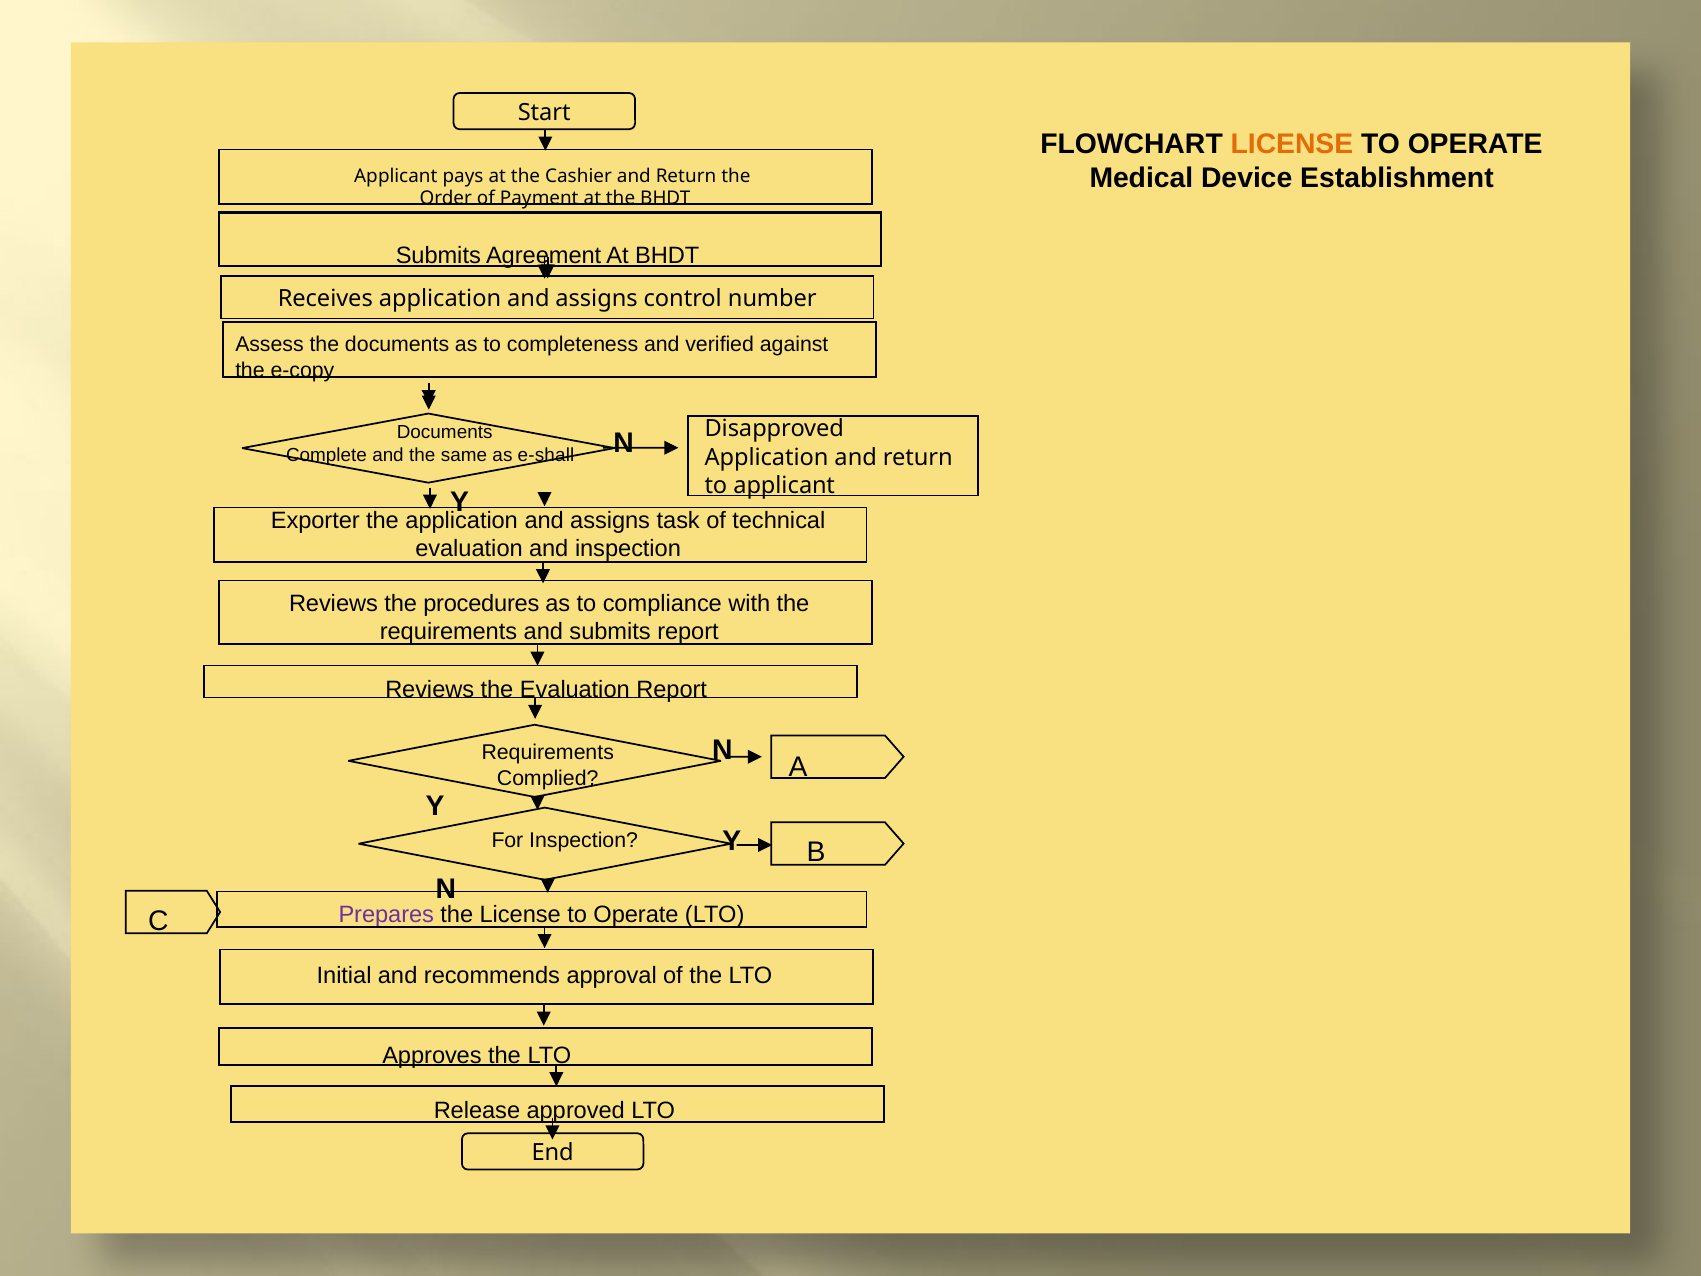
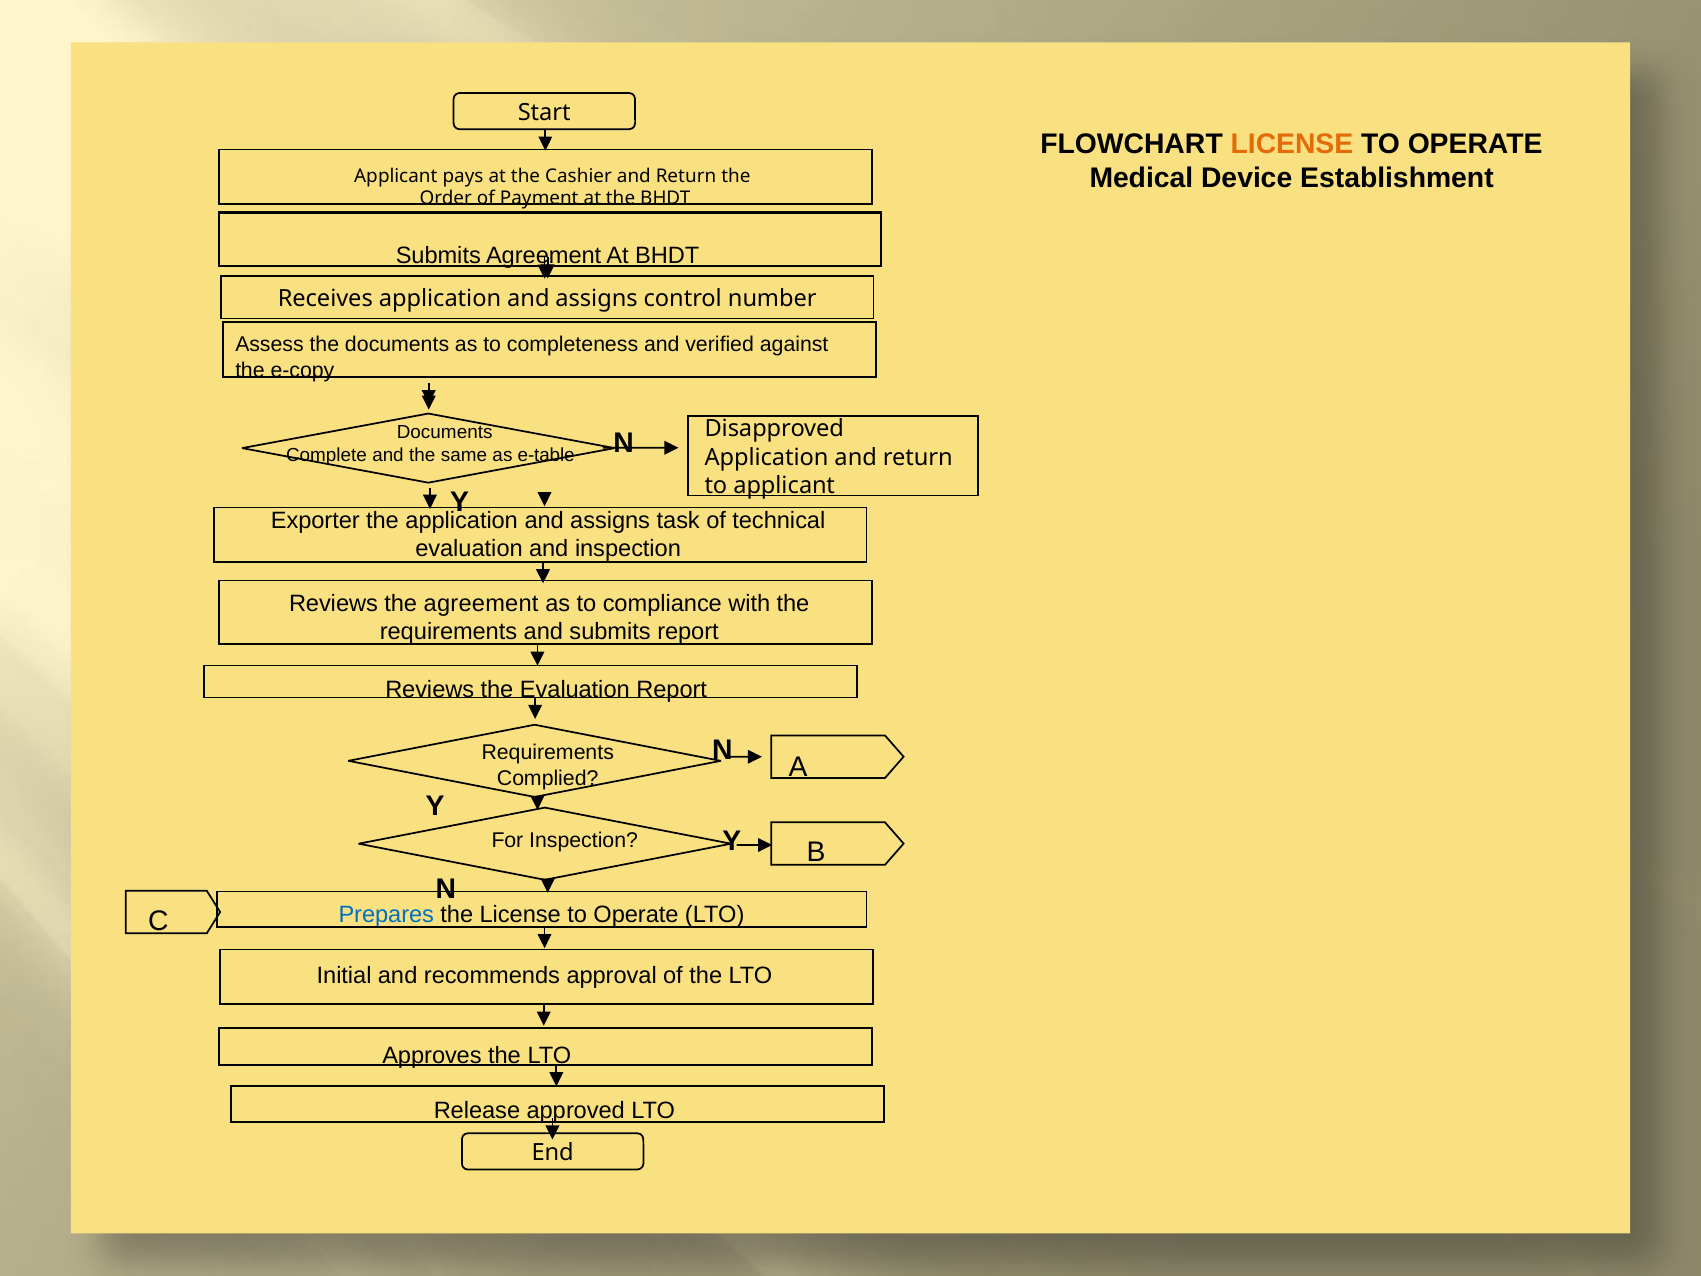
e-shall: e-shall -> e-table
the procedures: procedures -> agreement
Prepares colour: purple -> blue
